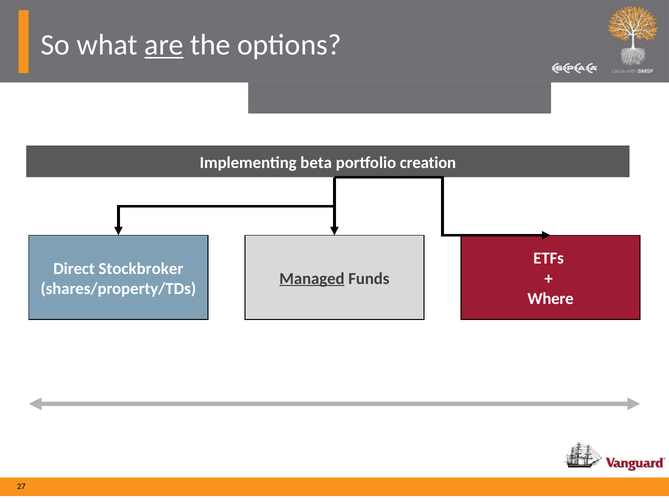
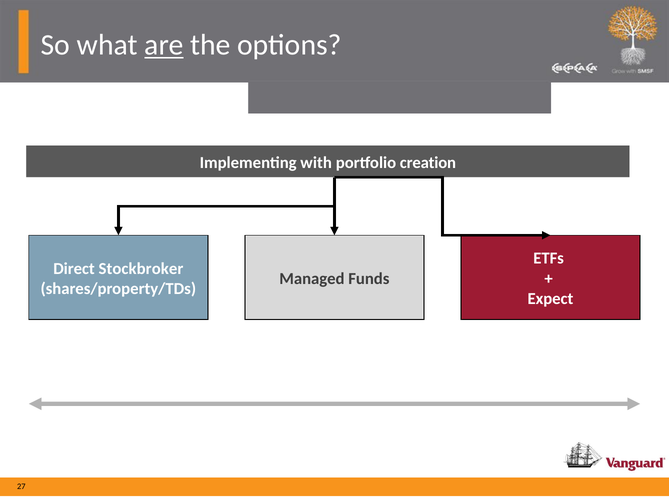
beta: beta -> with
Managed underline: present -> none
Where: Where -> Expect
